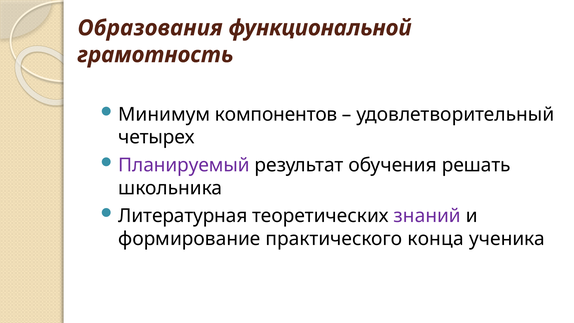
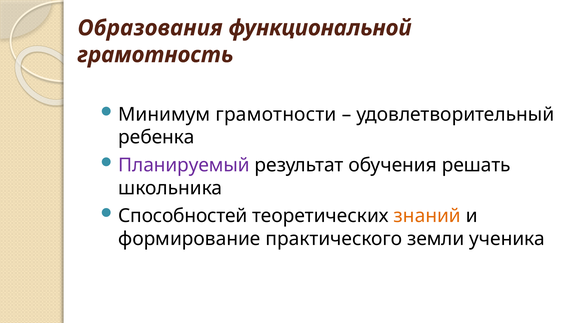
компонентов: компонентов -> грамотности
четырех: четырех -> ребенка
Литературная: Литературная -> Способностей
знаний colour: purple -> orange
конца: конца -> земли
